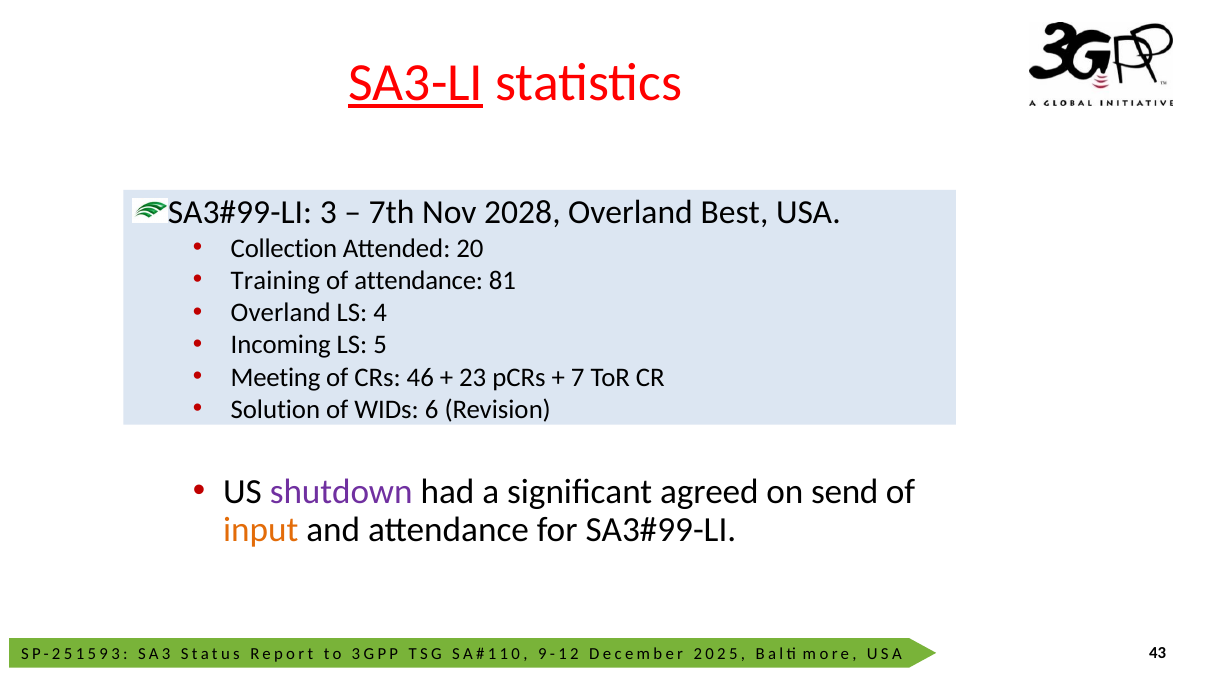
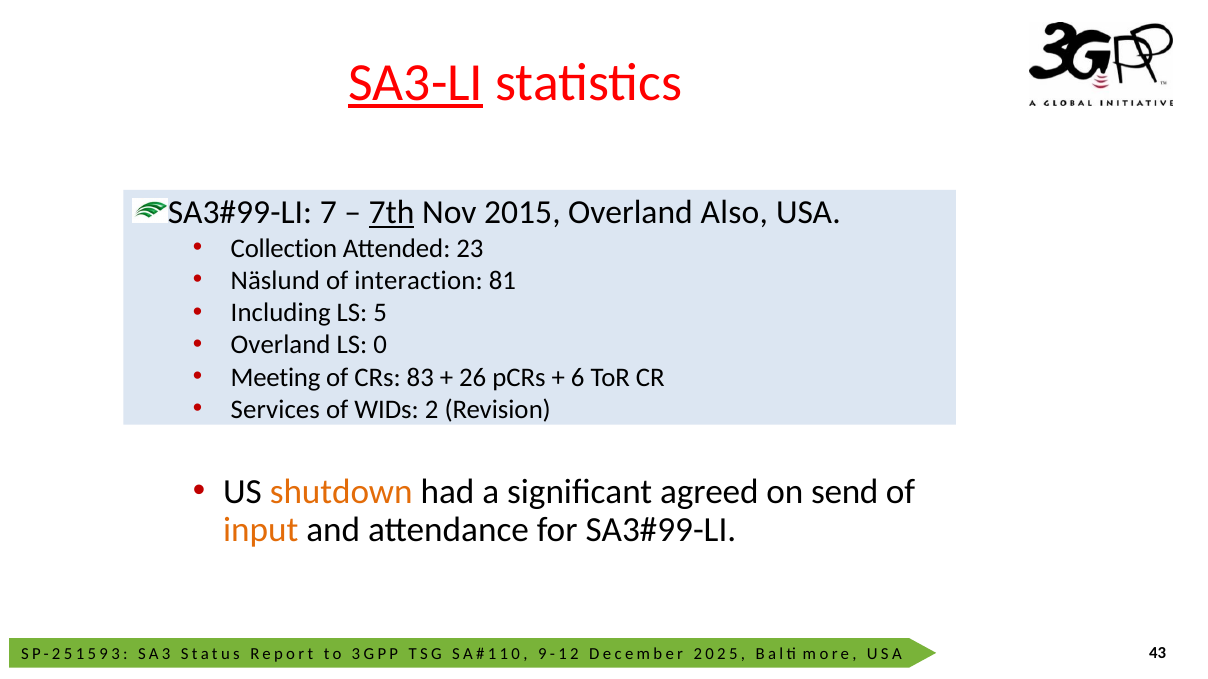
3: 3 -> 7
7th underline: none -> present
2028: 2028 -> 2015
Best: Best -> Also
20: 20 -> 23
Training: Training -> Näslund
of attendance: attendance -> interaction
Overland at (281, 313): Overland -> Including
4: 4 -> 5
Incoming at (281, 345): Incoming -> Overland
5: 5 -> 0
46: 46 -> 83
23: 23 -> 26
7: 7 -> 6
Solution: Solution -> Services
6: 6 -> 2
shutdown colour: purple -> orange
